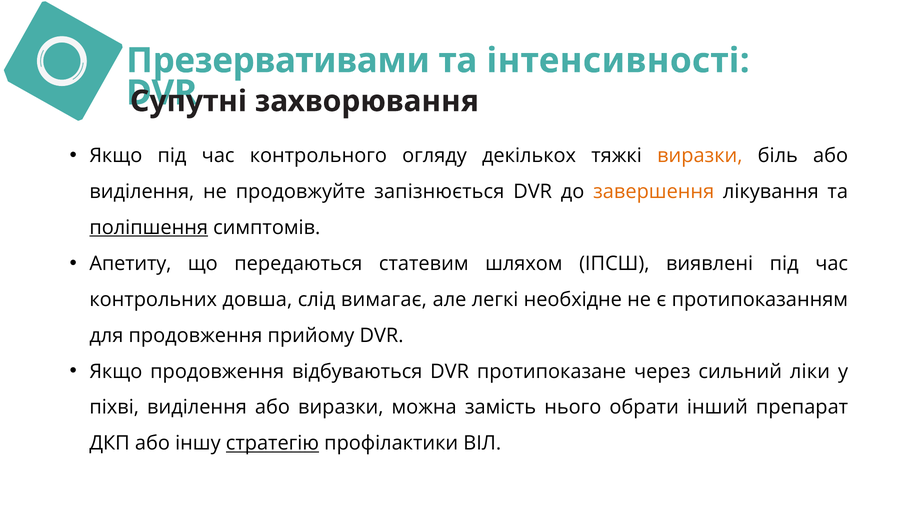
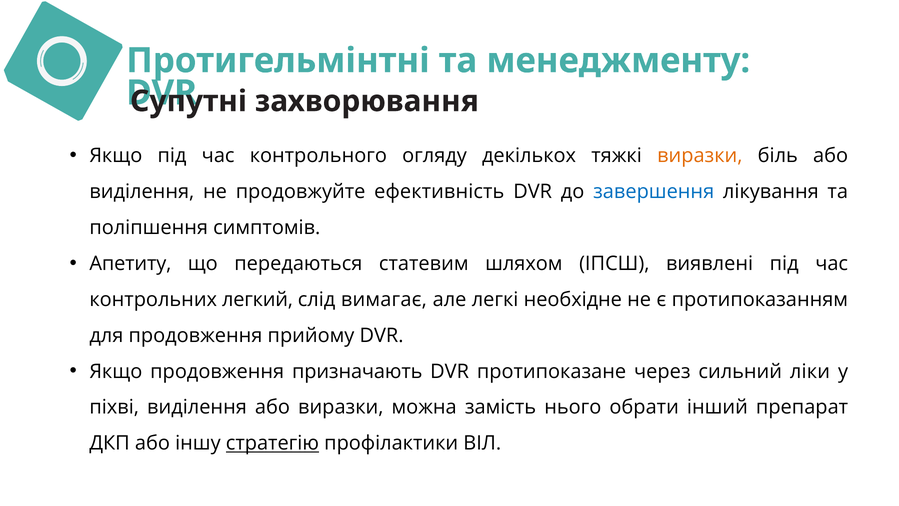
Презервативами: Презервативами -> Протигельмінтні
інтенсивності: інтенсивності -> менеджменту
запізнюється: запізнюється -> ефективність
завершення colour: orange -> blue
поліпшення underline: present -> none
довша: довша -> легкий
відбуваються: відбуваються -> призначають
